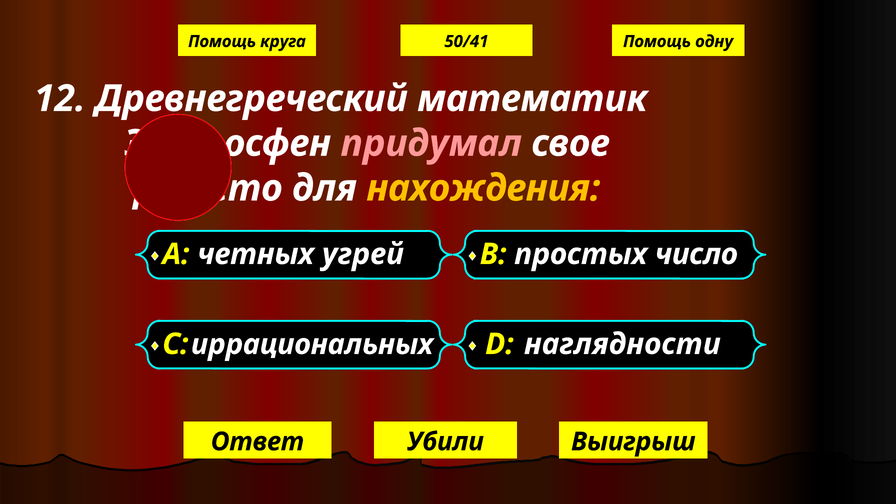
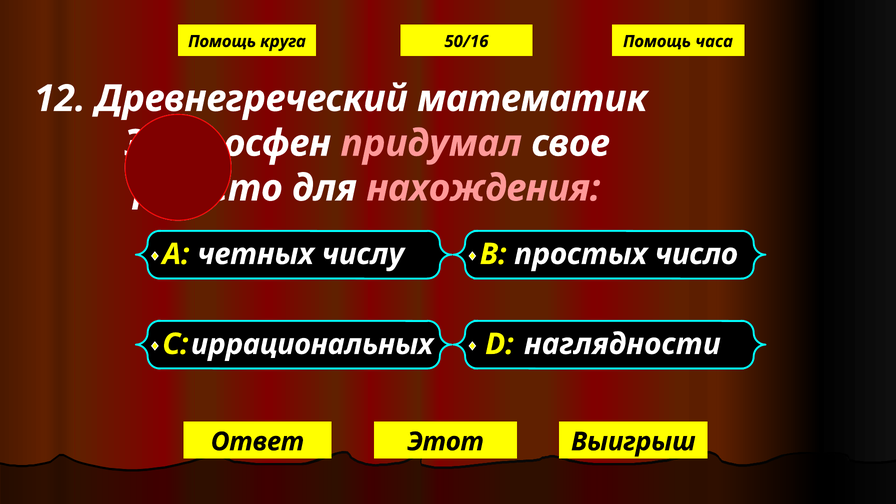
50/41: 50/41 -> 50/16
одну: одну -> часа
нахождения colour: yellow -> pink
угрей: угрей -> числу
Убили: Убили -> Этот
